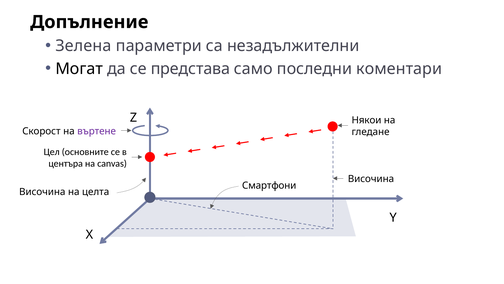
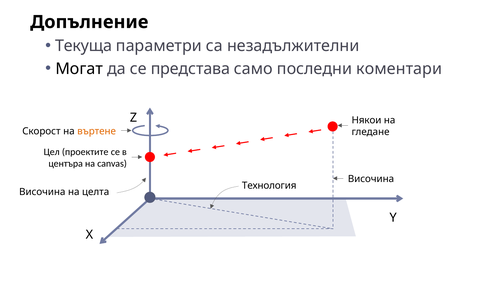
Зелена: Зелена -> Текуща
въртене colour: purple -> orange
основните: основните -> проектите
Смартфони: Смартфони -> Технология
